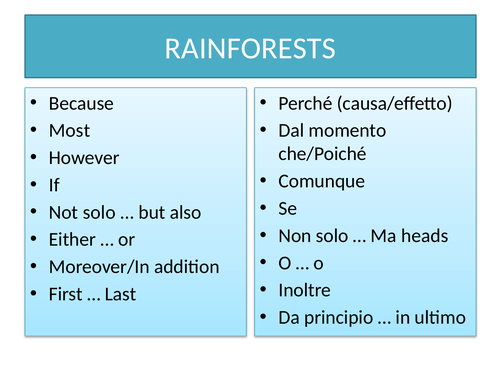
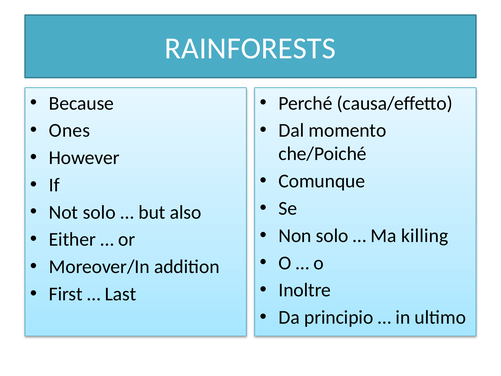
Most: Most -> Ones
heads: heads -> killing
